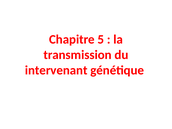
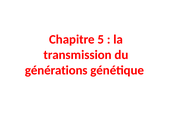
intervenant: intervenant -> générations
